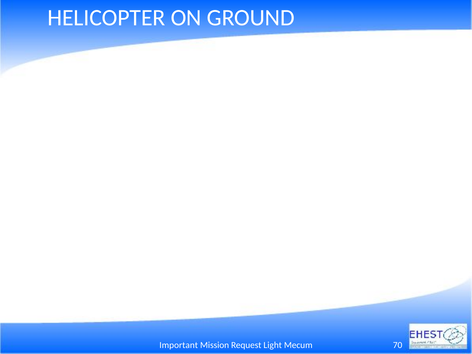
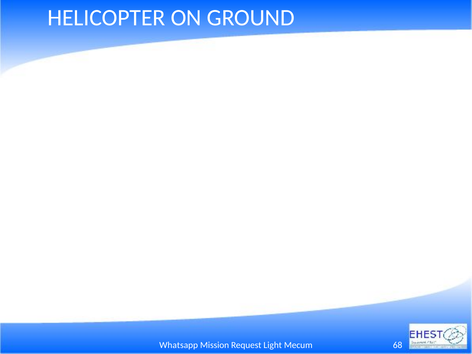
Important: Important -> Whatsapp
70: 70 -> 68
